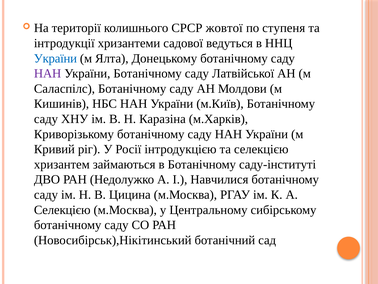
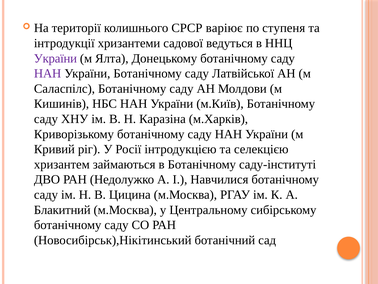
жовтої: жовтої -> варіює
України at (55, 58) colour: blue -> purple
Селекцією at (62, 209): Селекцією -> Блакитний
